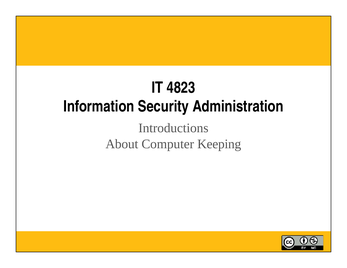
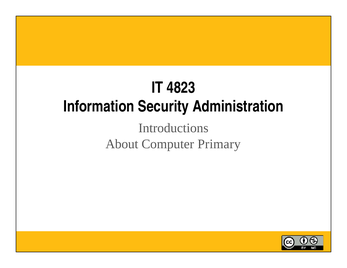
Keeping: Keeping -> Primary
